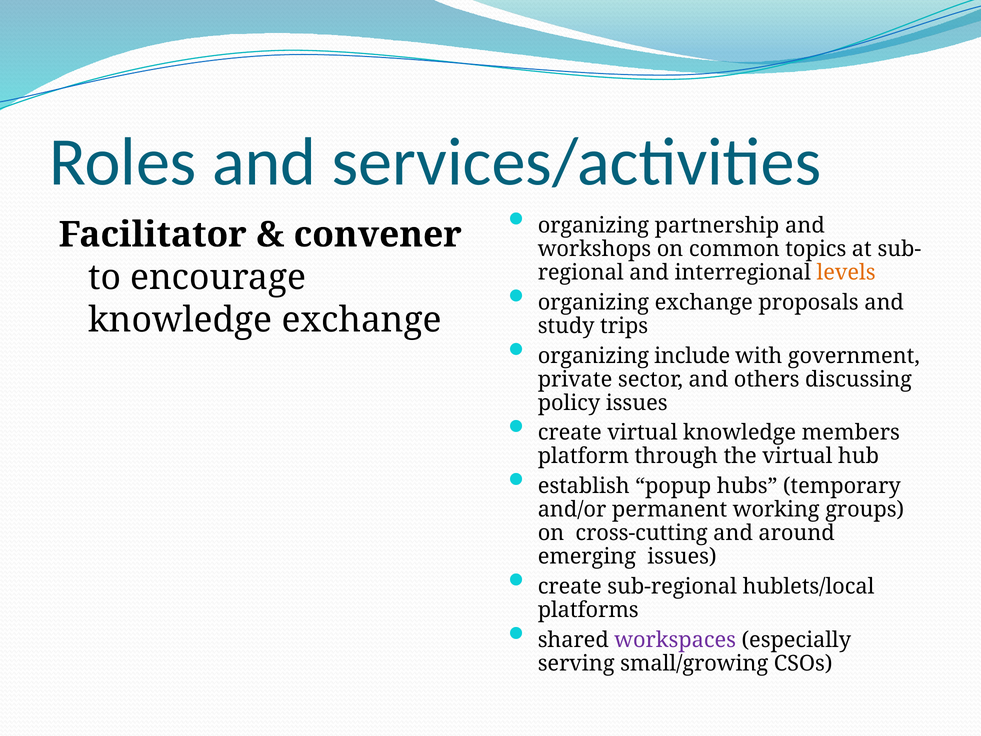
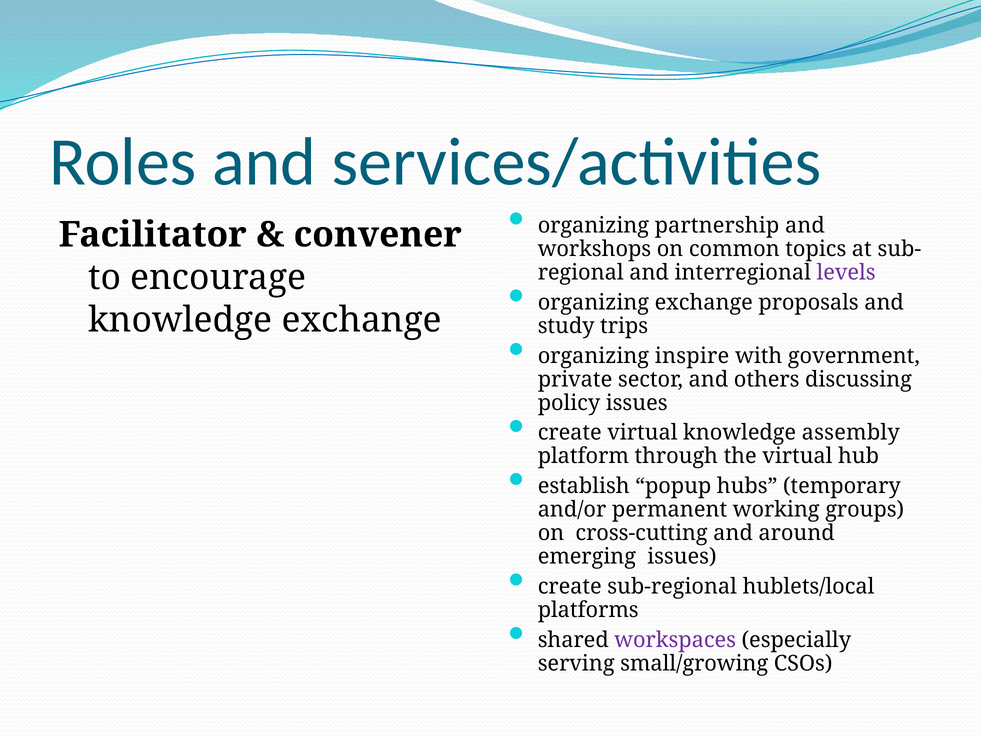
levels colour: orange -> purple
include: include -> inspire
members: members -> assembly
